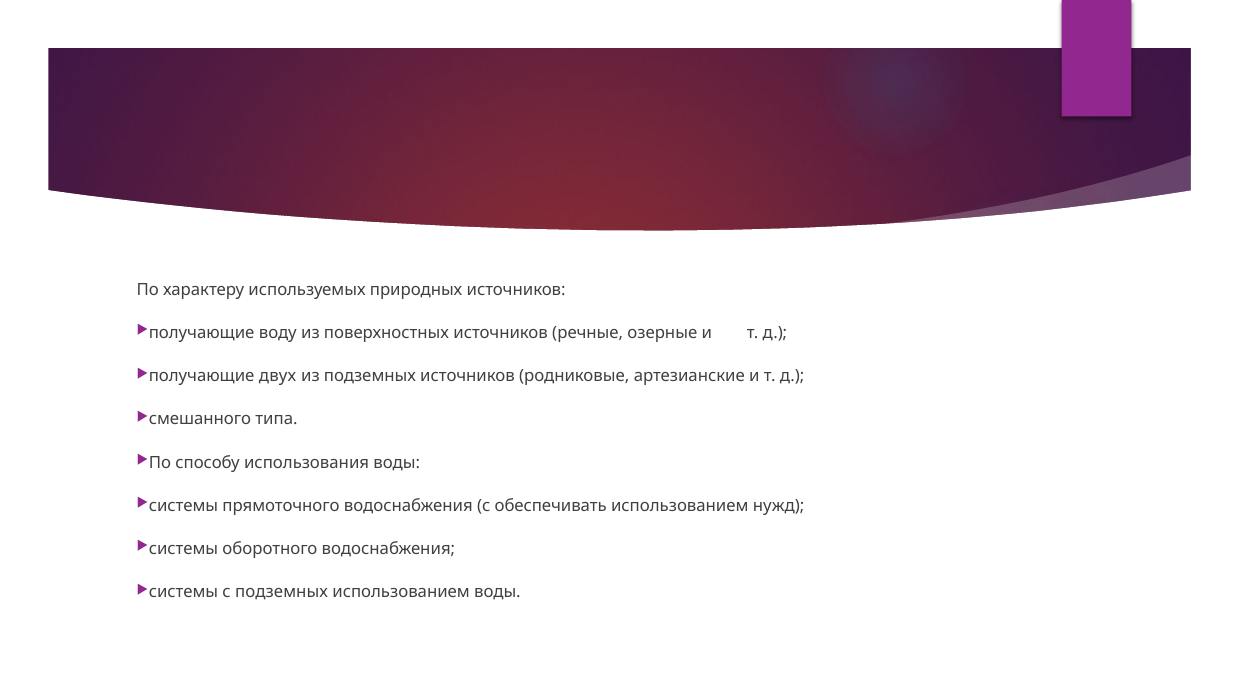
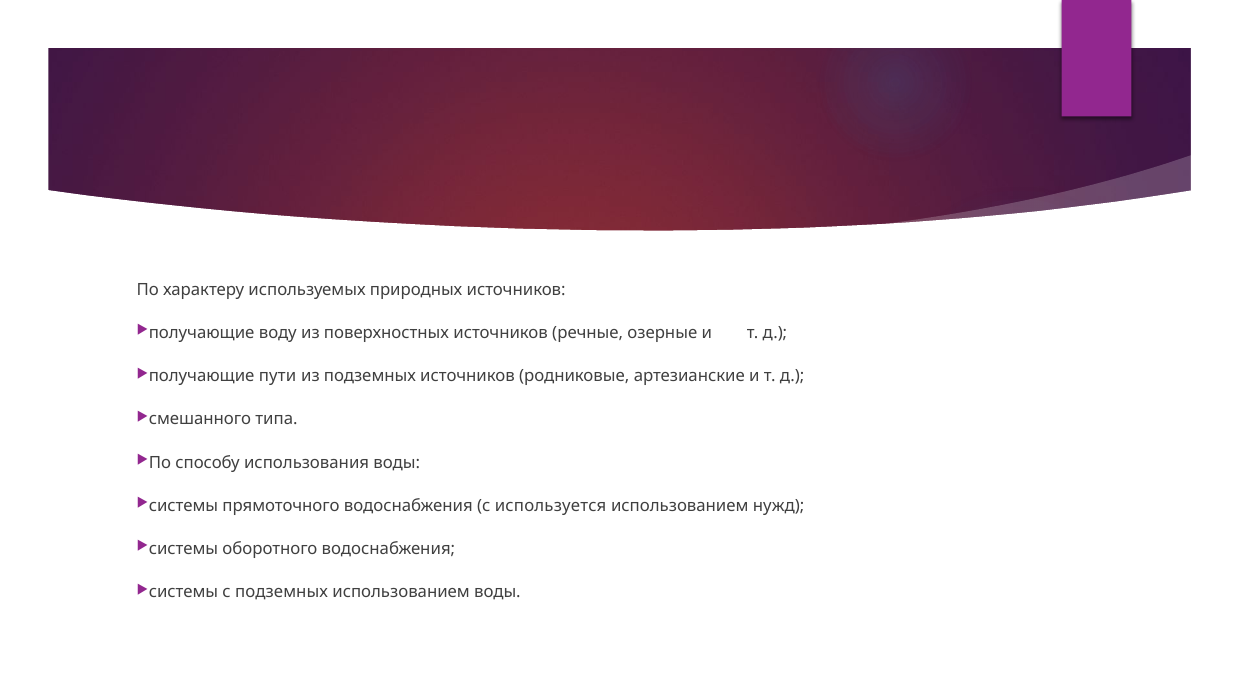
двух: двух -> пути
обеспечивать: обеспечивать -> используется
